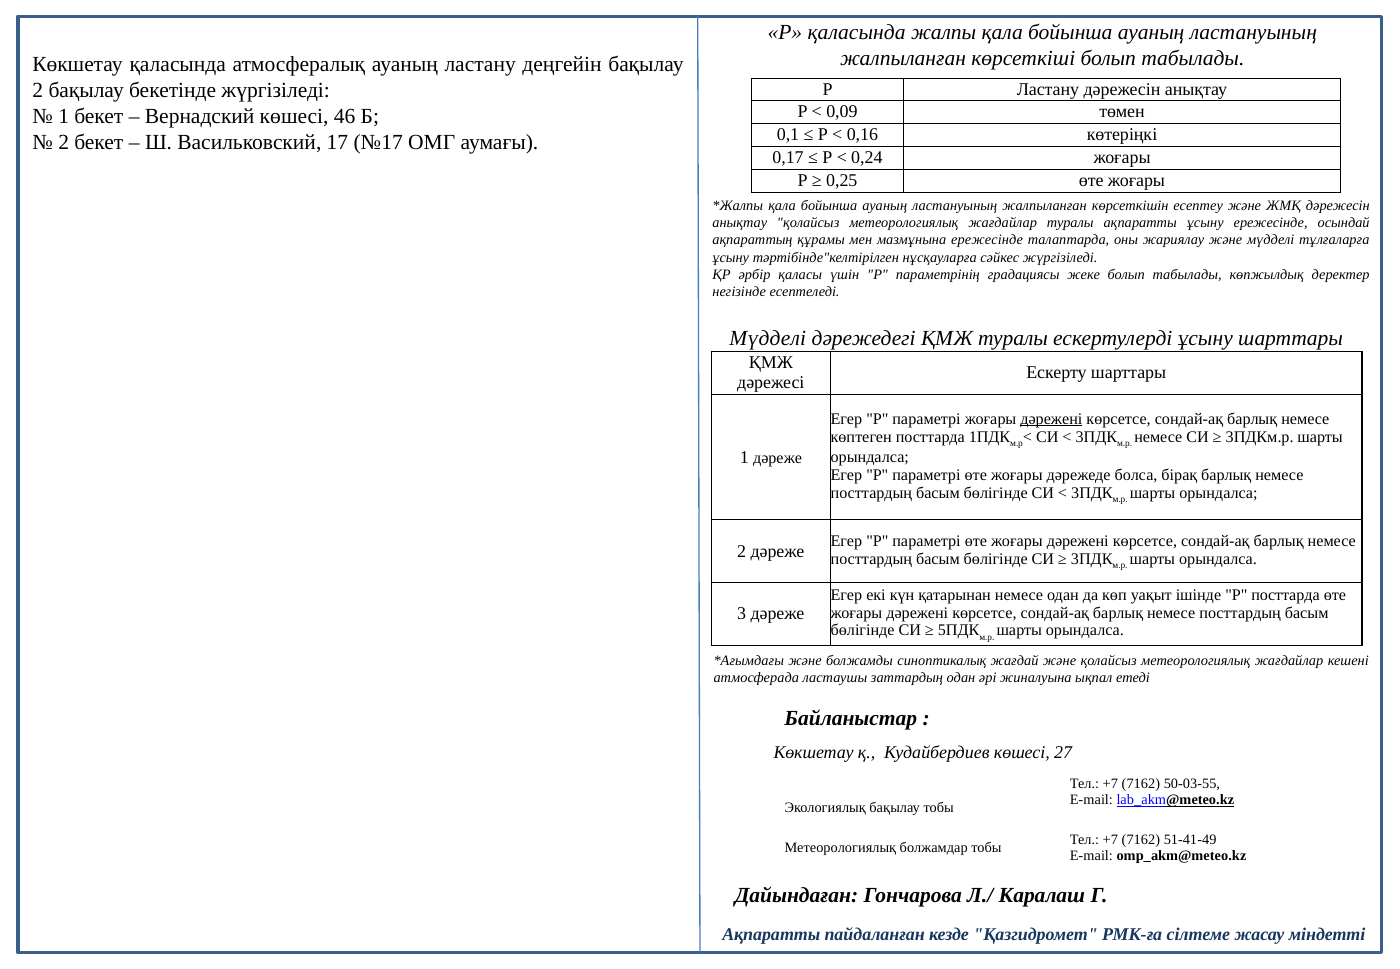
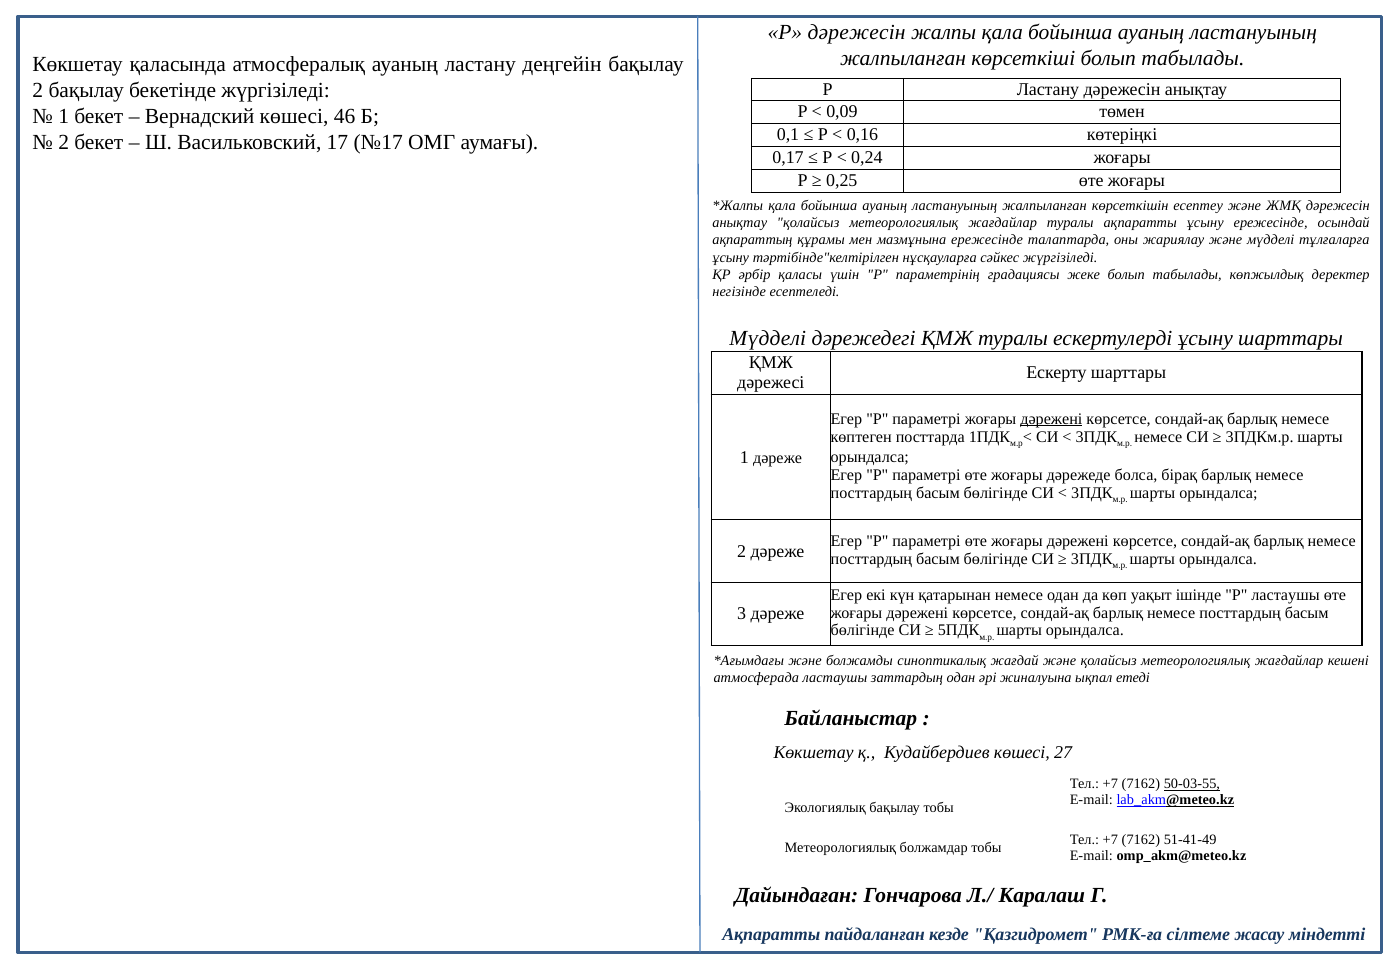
Р қаласында: қаласында -> дәрежесін
Р посттарда: посттарда -> ластаушы
50-03-55 underline: none -> present
